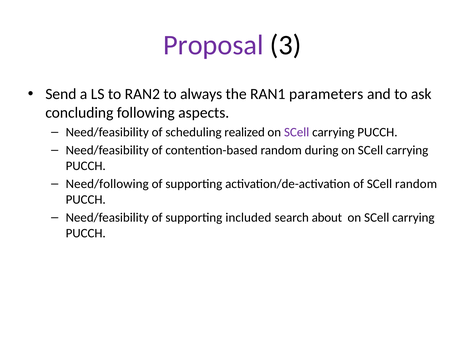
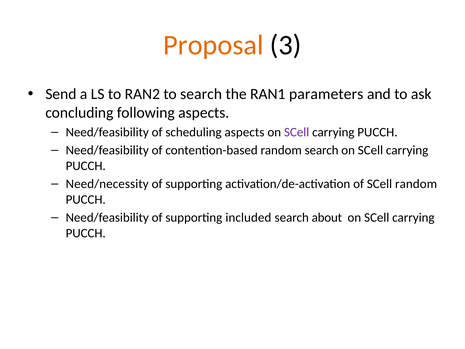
Proposal colour: purple -> orange
to always: always -> search
scheduling realized: realized -> aspects
random during: during -> search
Need/following: Need/following -> Need/necessity
